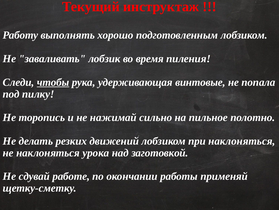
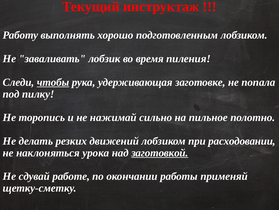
винтовые: винтовые -> заготовке
при наклоняться: наклоняться -> расходовании
заготовкой underline: none -> present
